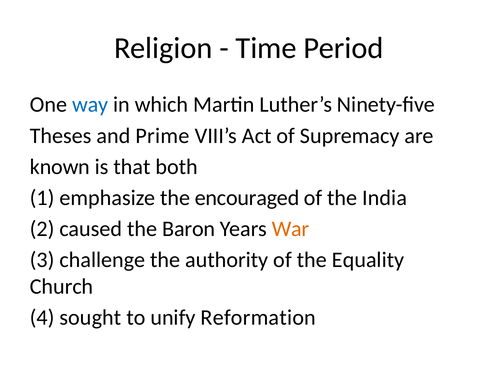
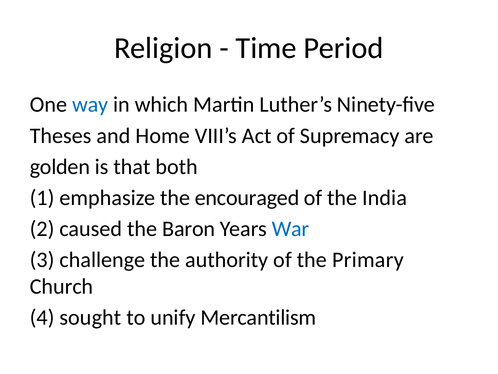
Prime: Prime -> Home
known: known -> golden
War colour: orange -> blue
Equality: Equality -> Primary
Reformation: Reformation -> Mercantilism
